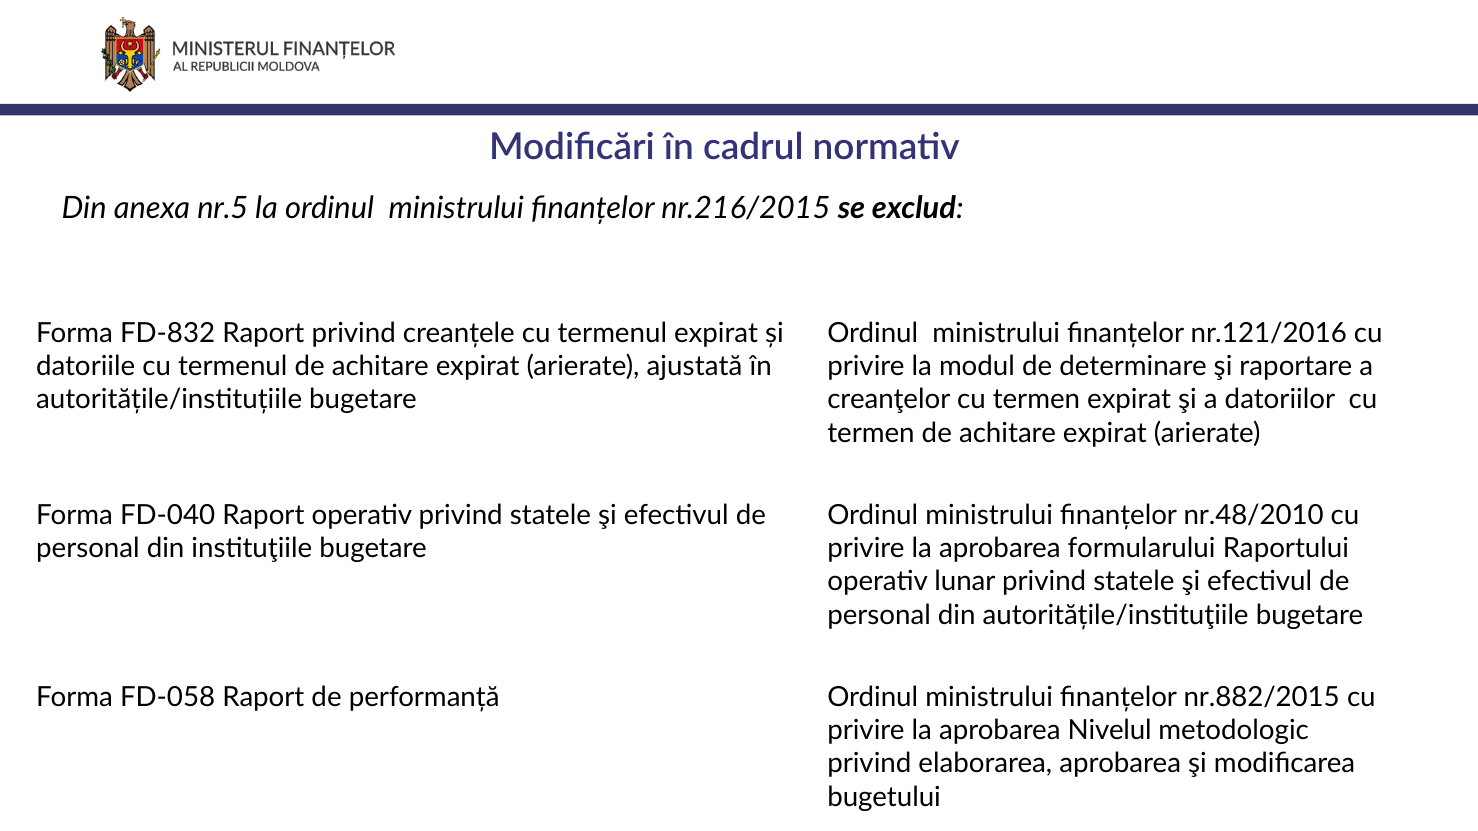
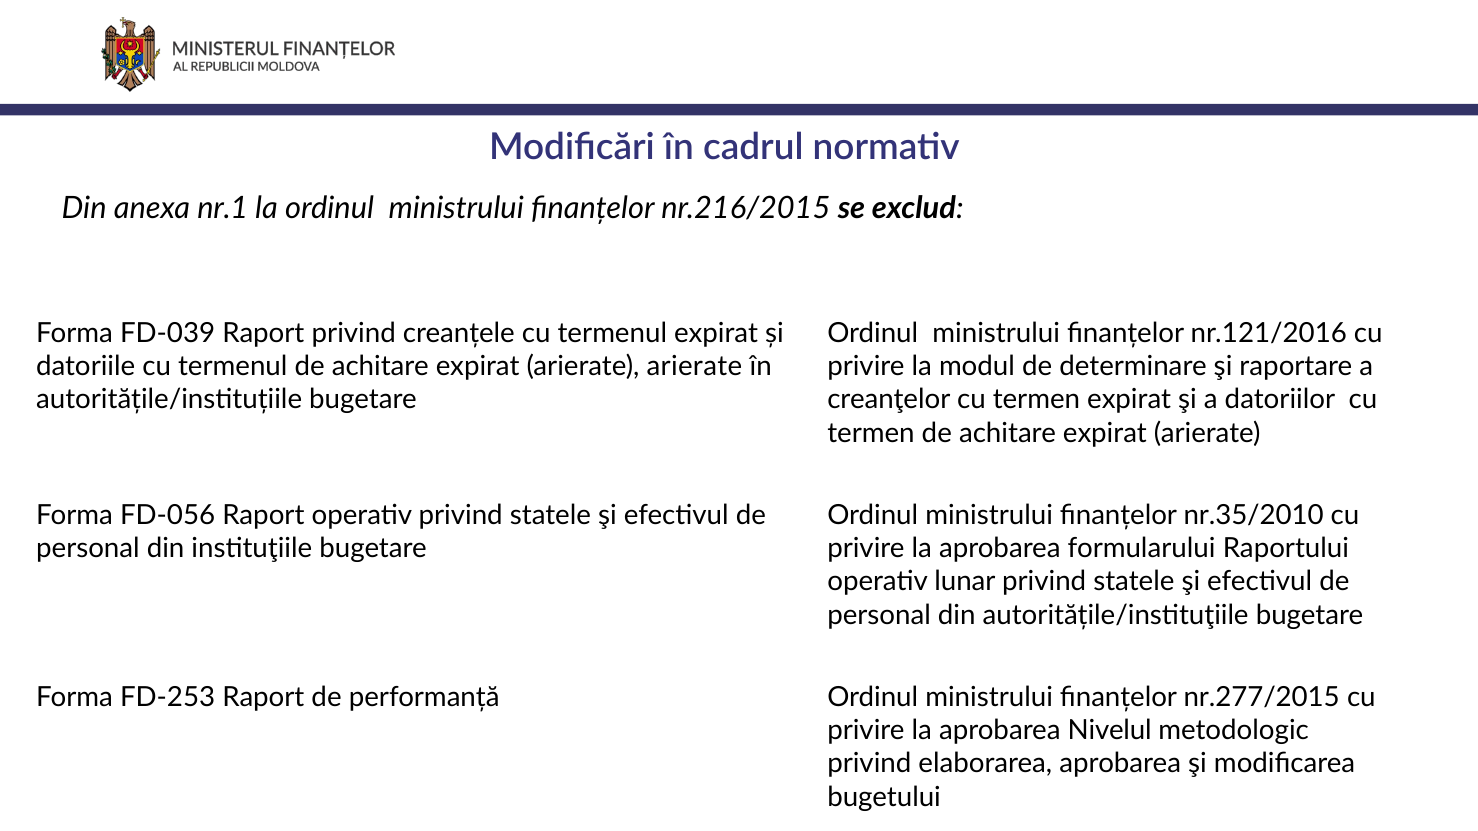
nr.5: nr.5 -> nr.1
FD-832: FD-832 -> FD-039
arierate ajustată: ajustată -> arierate
FD-040: FD-040 -> FD-056
nr.48/2010: nr.48/2010 -> nr.35/2010
FD-058: FD-058 -> FD-253
nr.882/2015: nr.882/2015 -> nr.277/2015
